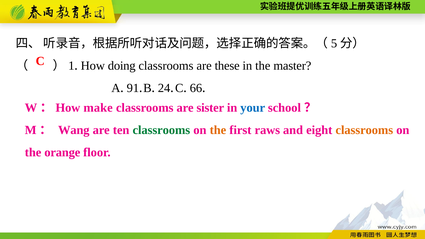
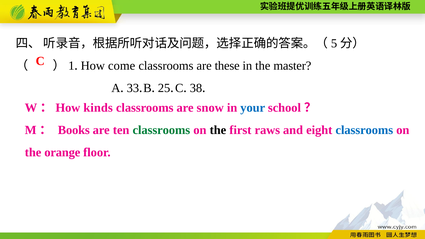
doing: doing -> come
91: 91 -> 33
24: 24 -> 25
66: 66 -> 38
make: make -> kinds
sister: sister -> snow
Wang: Wang -> Books
the at (218, 130) colour: orange -> black
classrooms at (364, 130) colour: orange -> blue
